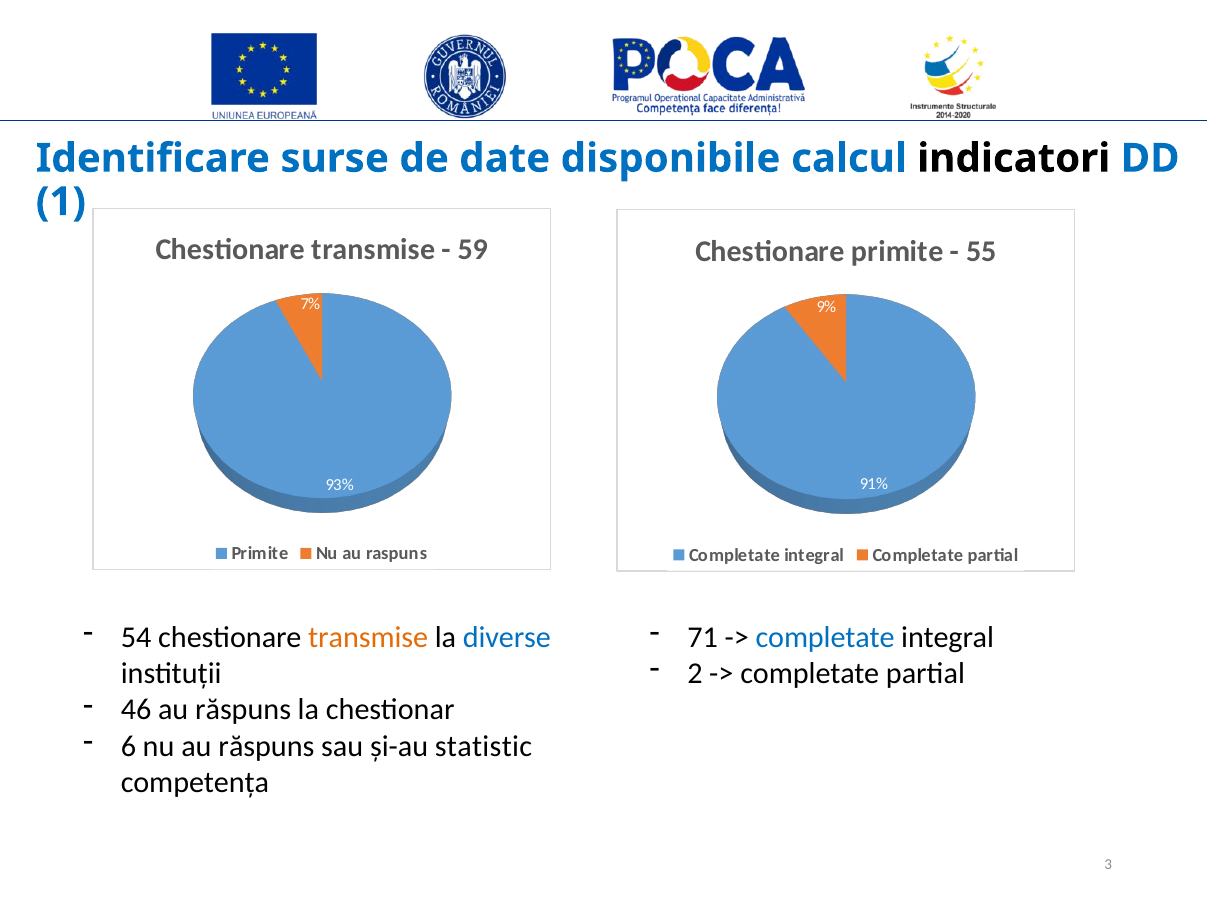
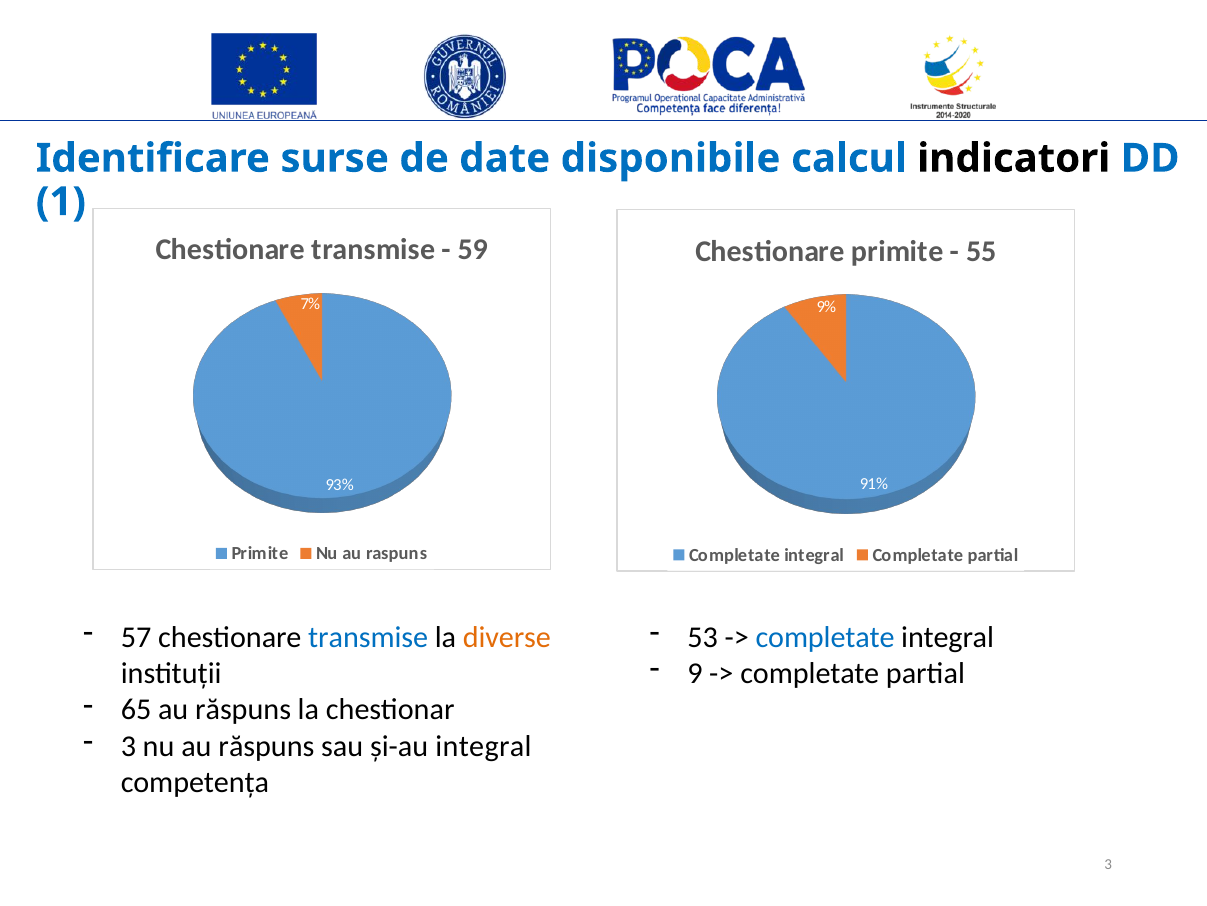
54: 54 -> 57
transmise at (368, 637) colour: orange -> blue
diverse colour: blue -> orange
71: 71 -> 53
2: 2 -> 9
46: 46 -> 65
6 at (128, 746): 6 -> 3
și-au statistic: statistic -> integral
